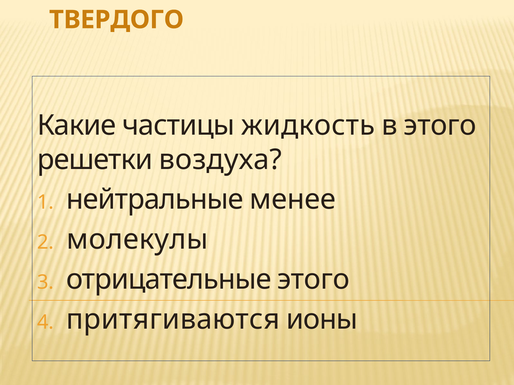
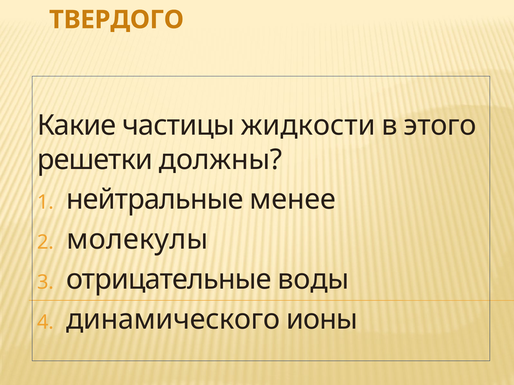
жидкость: жидкость -> жидкости
воздуха: воздуха -> должны
отрицательные этого: этого -> воды
притягиваются: притягиваются -> динамического
